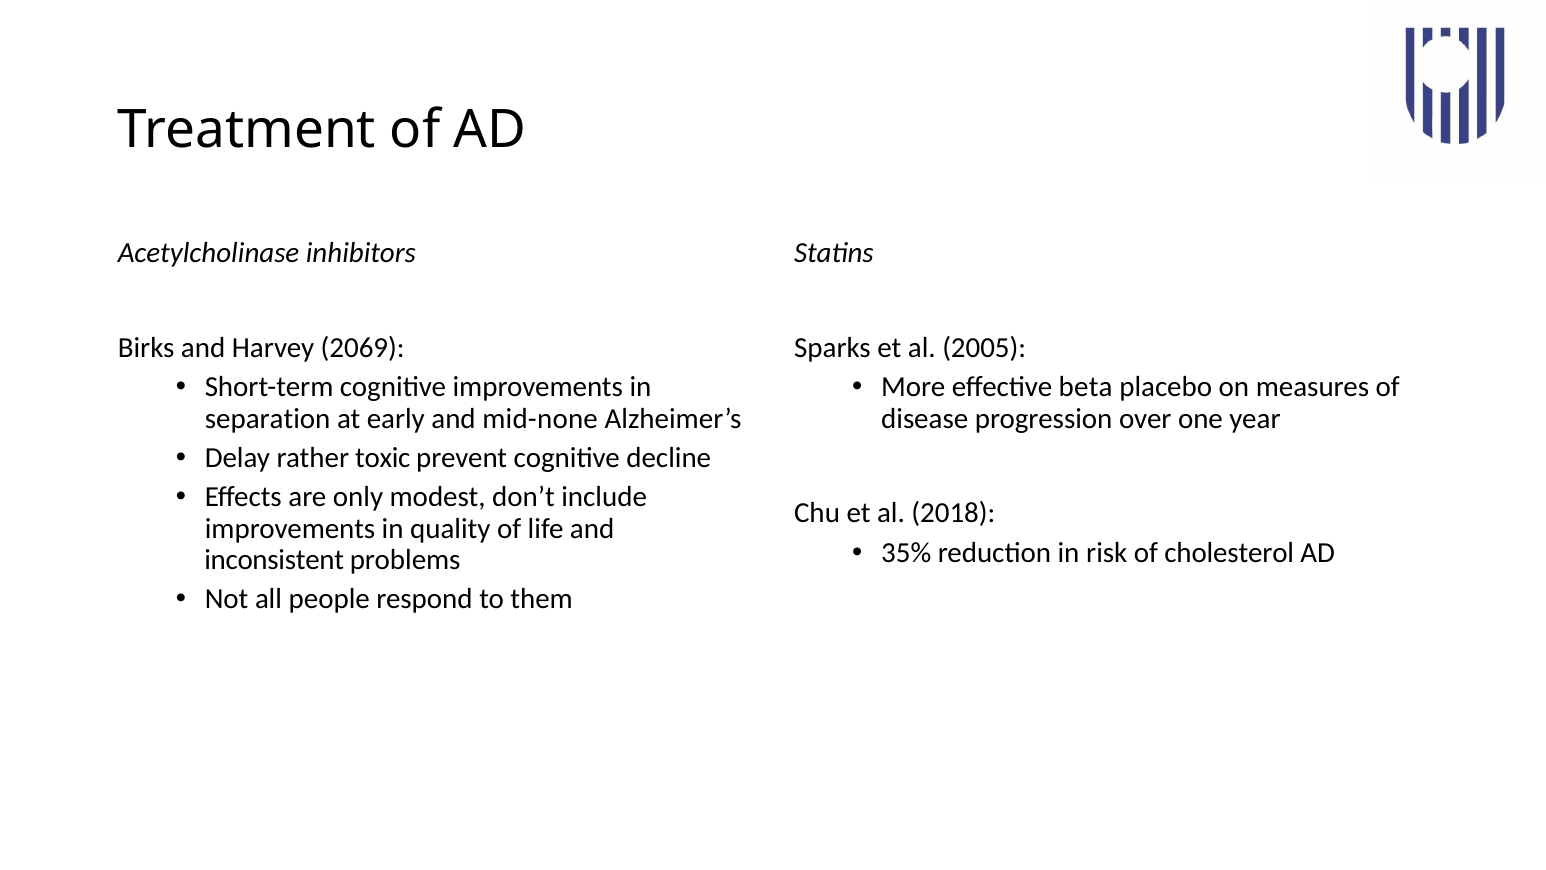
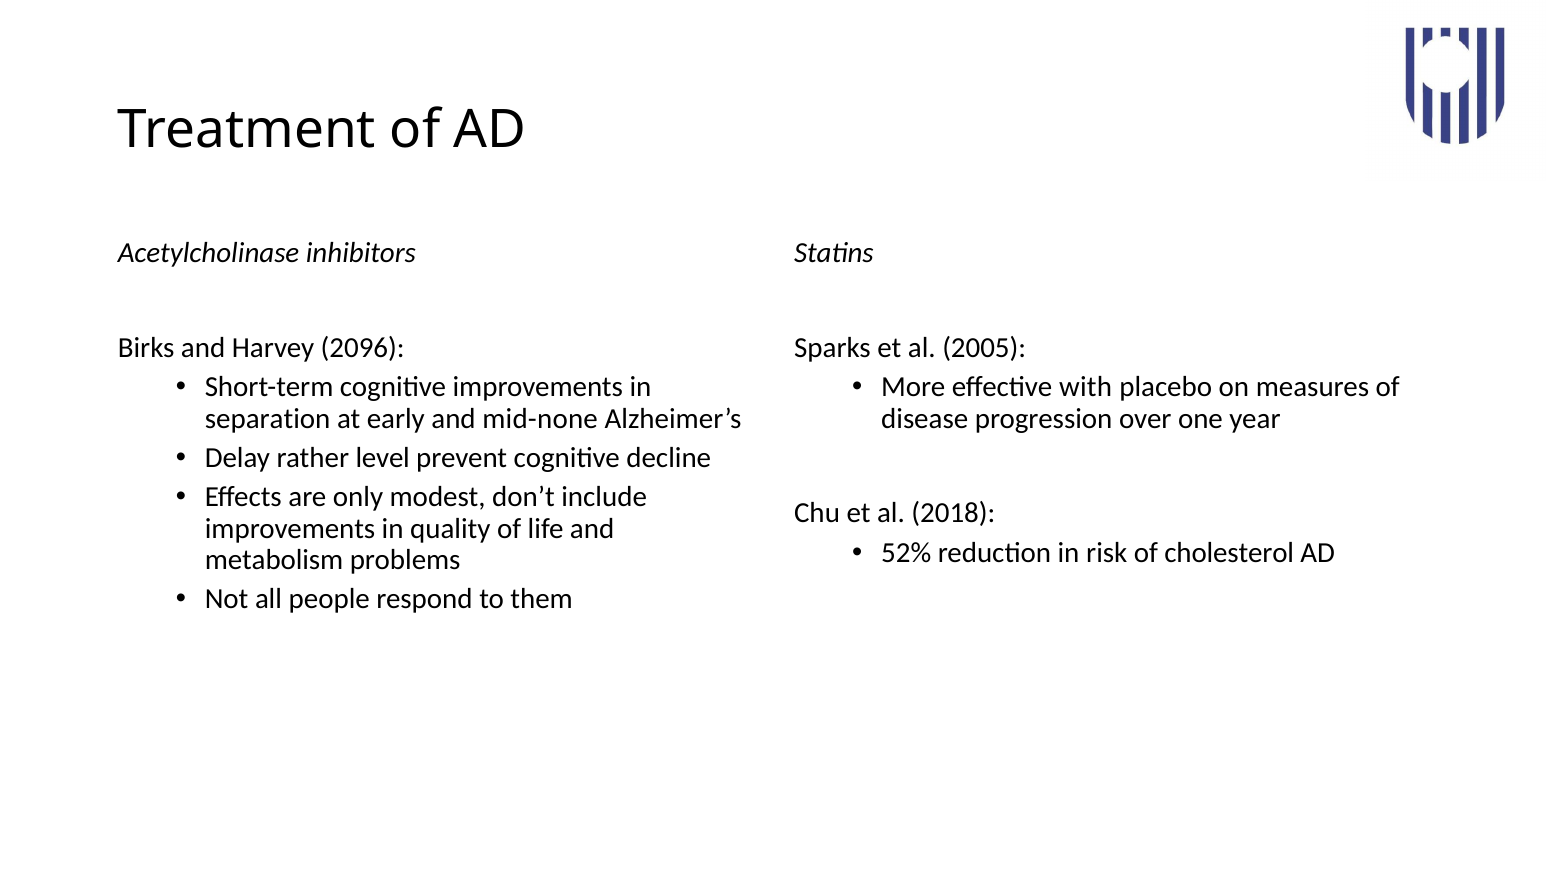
2069: 2069 -> 2096
beta: beta -> with
toxic: toxic -> level
35%: 35% -> 52%
inconsistent: inconsistent -> metabolism
